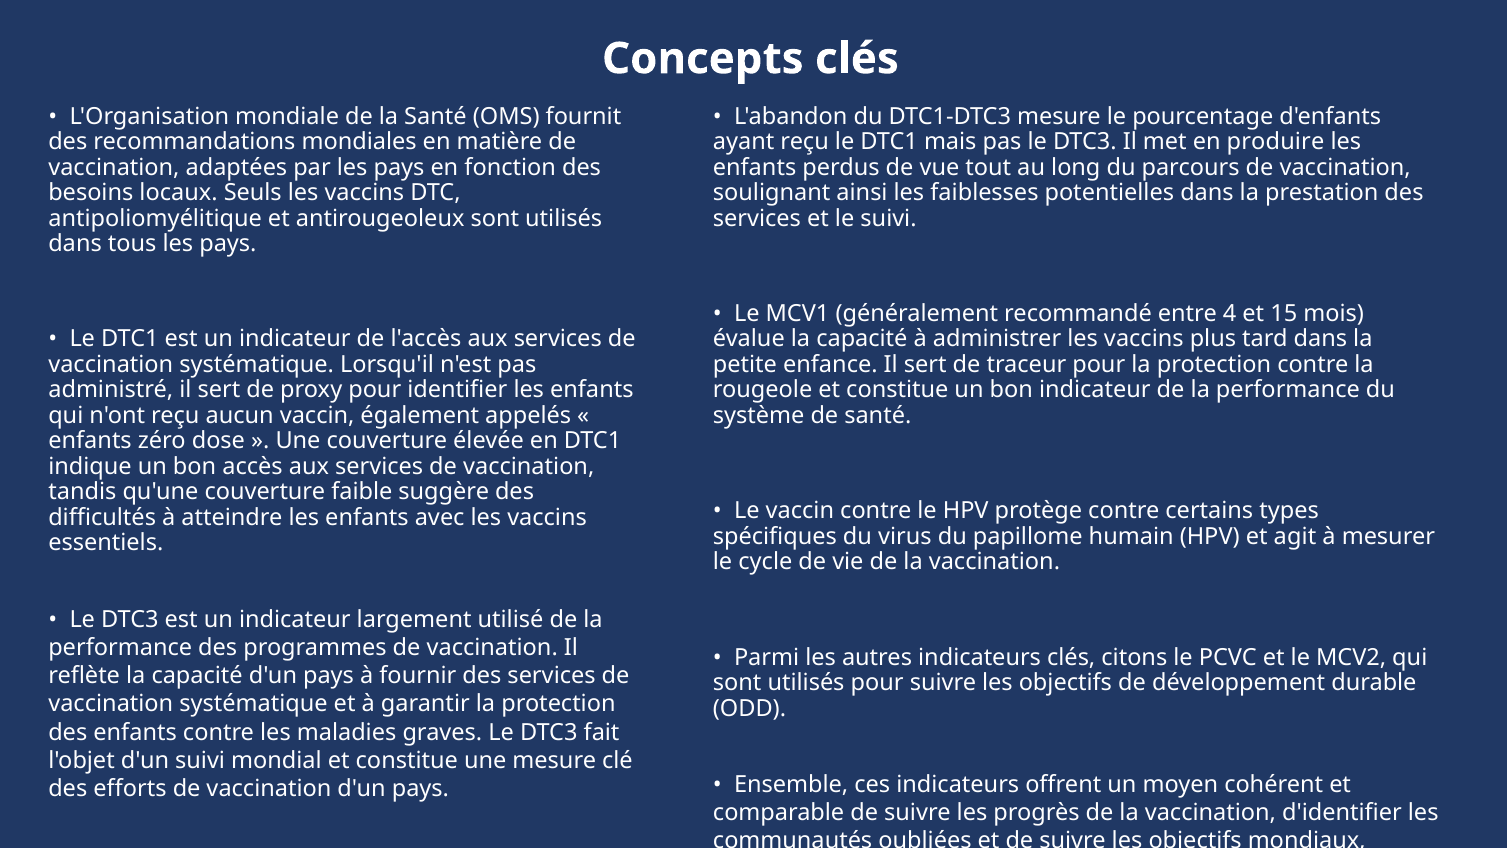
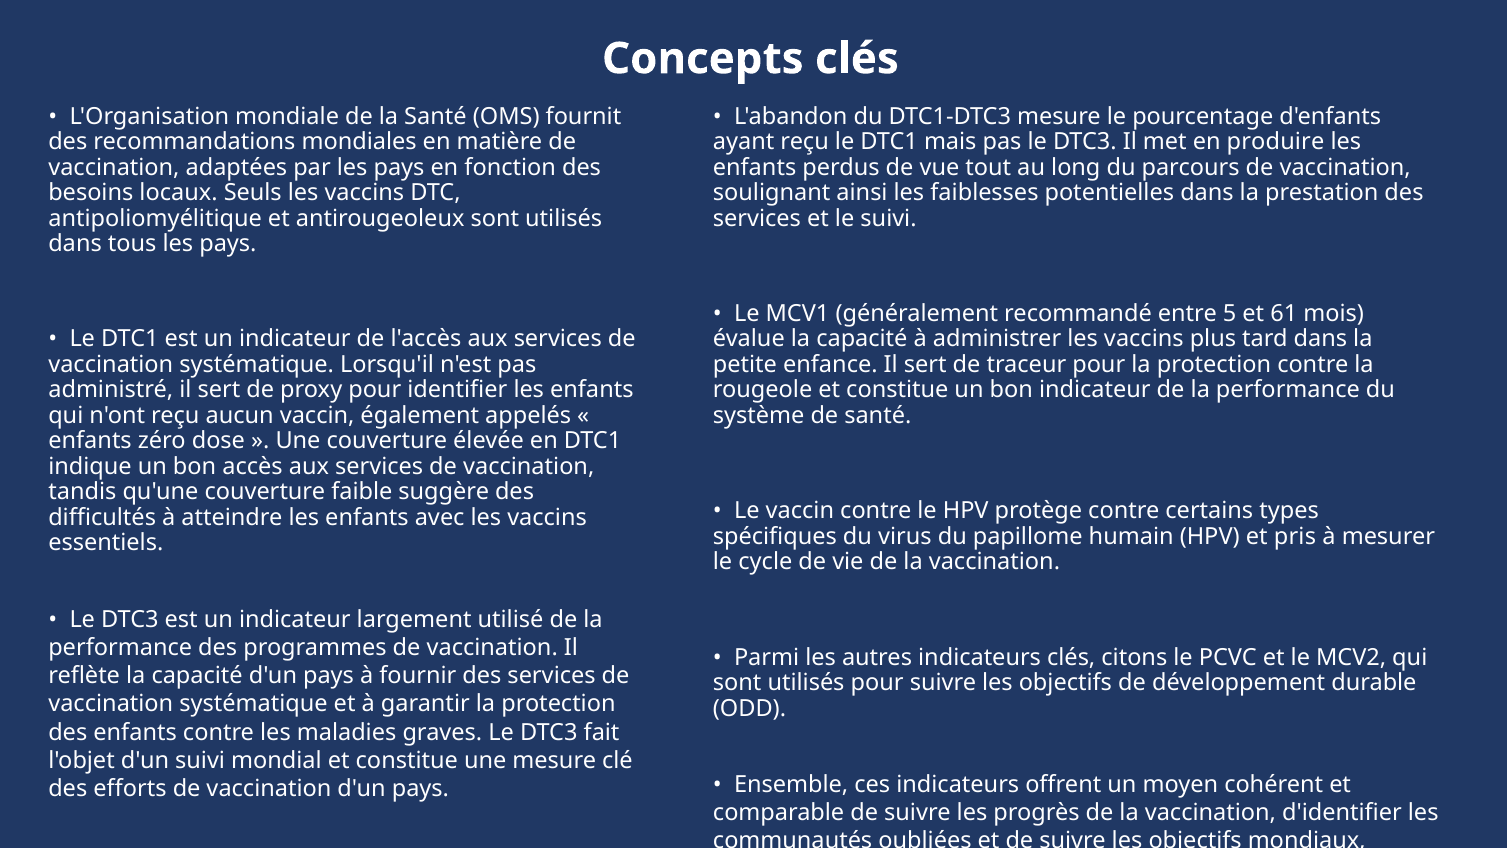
4: 4 -> 5
15: 15 -> 61
agit: agit -> pris
